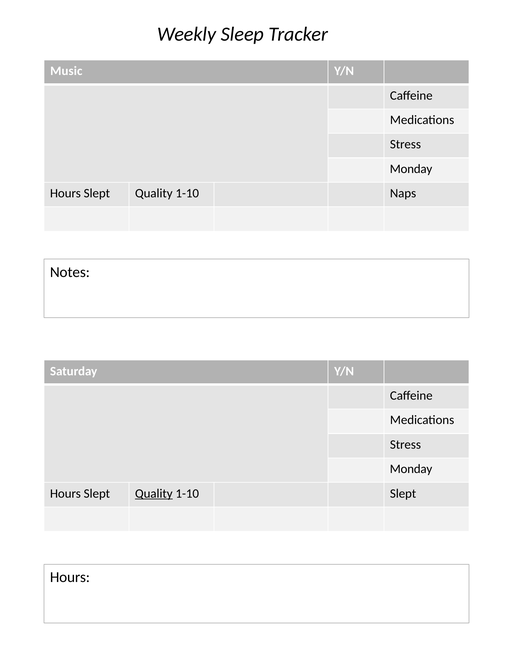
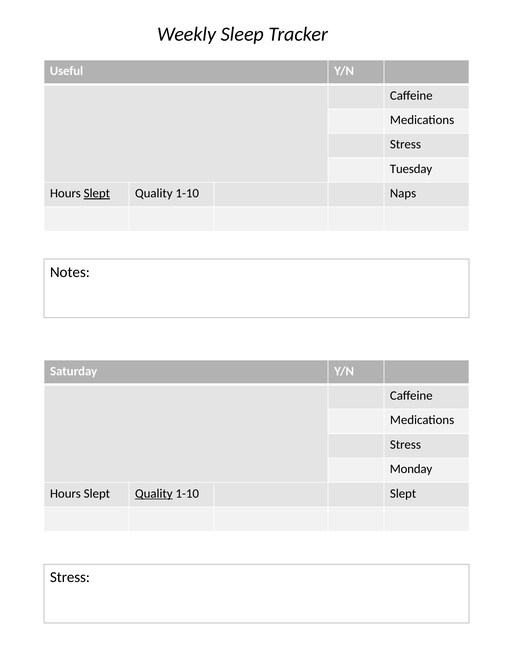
Music: Music -> Useful
Monday at (411, 169): Monday -> Tuesday
Slept at (97, 193) underline: none -> present
Hours at (70, 577): Hours -> Stress
